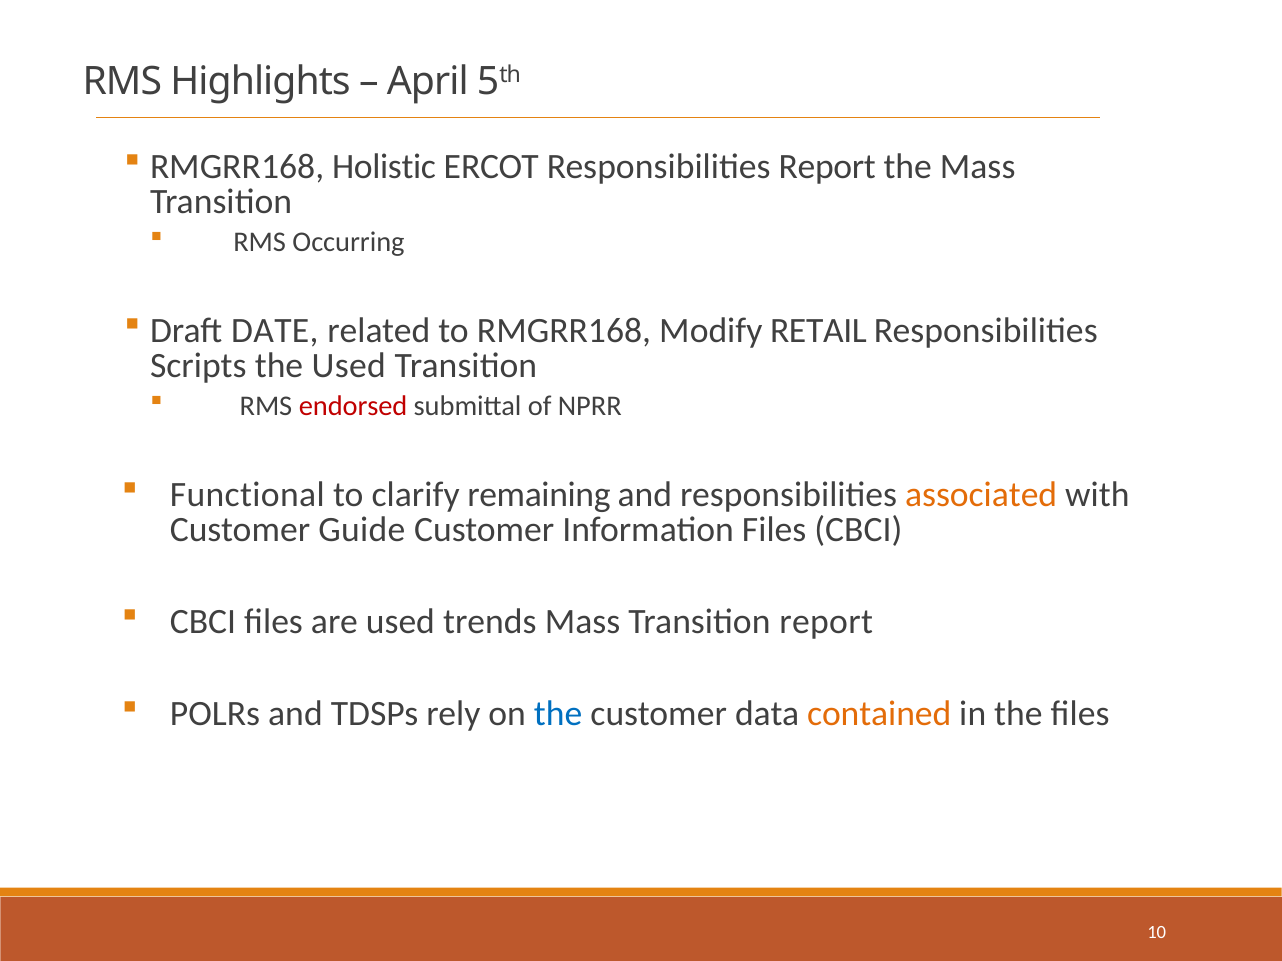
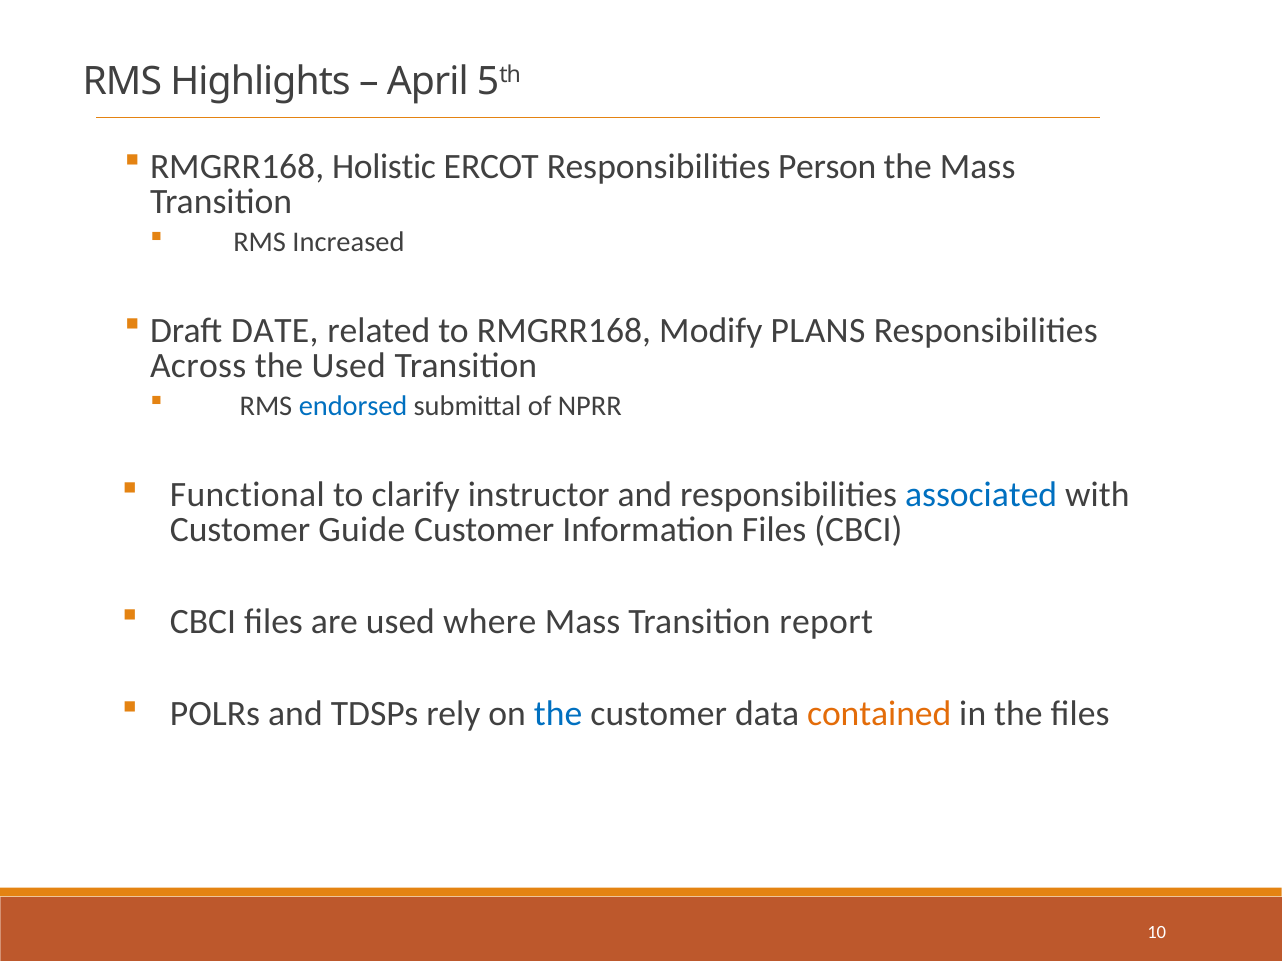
Responsibilities Report: Report -> Person
Occurring: Occurring -> Increased
RETAIL: RETAIL -> PLANS
Scripts: Scripts -> Across
endorsed colour: red -> blue
remaining: remaining -> instructor
associated colour: orange -> blue
trends: trends -> where
